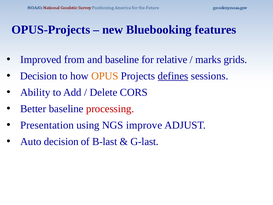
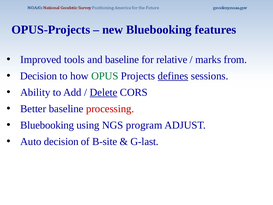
from: from -> tools
grids: grids -> from
OPUS colour: orange -> green
Delete underline: none -> present
Presentation at (47, 125): Presentation -> Bluebooking
improve: improve -> program
B-last: B-last -> B-site
